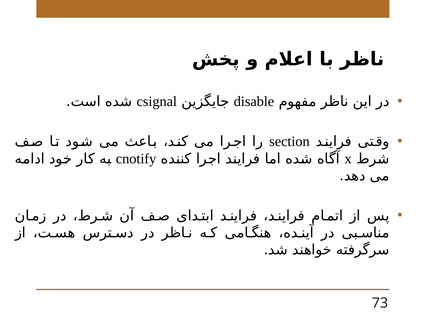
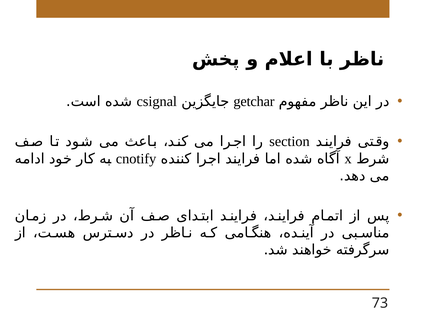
disable: disable -> getchar
